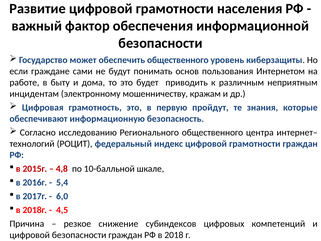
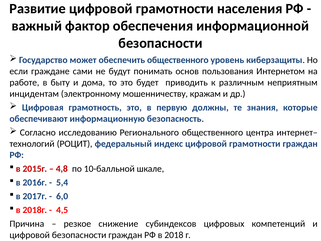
пройдут: пройдут -> должны
